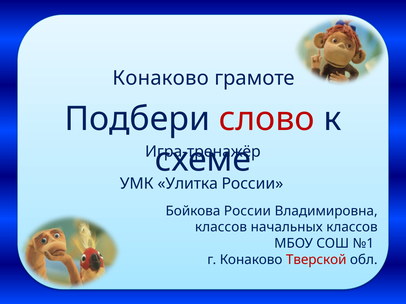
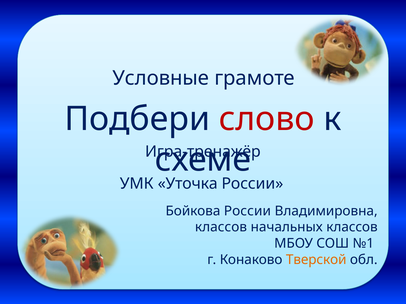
Конаково at (161, 78): Конаково -> Условные
Улитка: Улитка -> Уточка
Тверской colour: red -> orange
